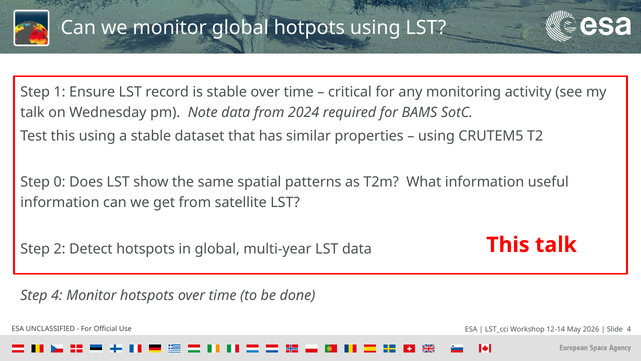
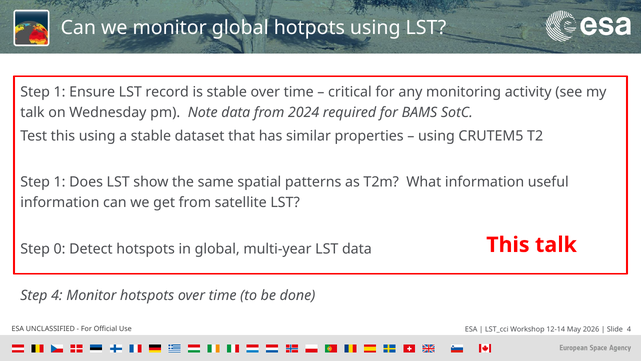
0 at (60, 182): 0 -> 1
2: 2 -> 0
